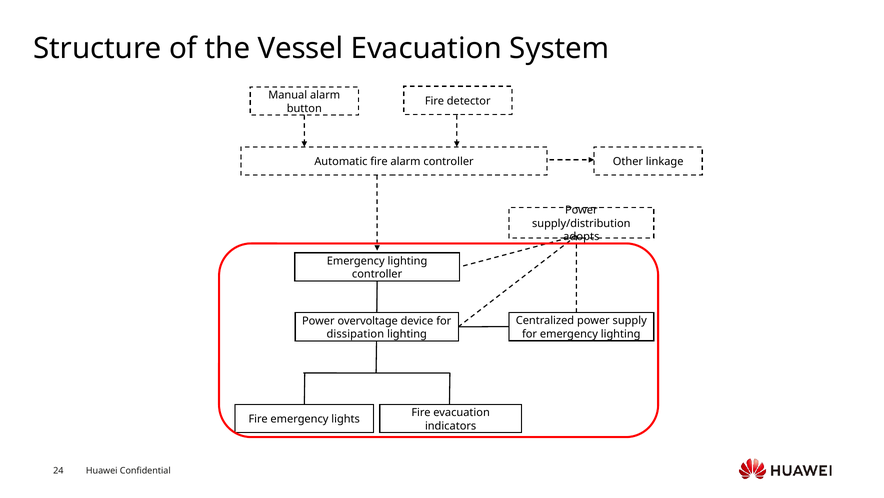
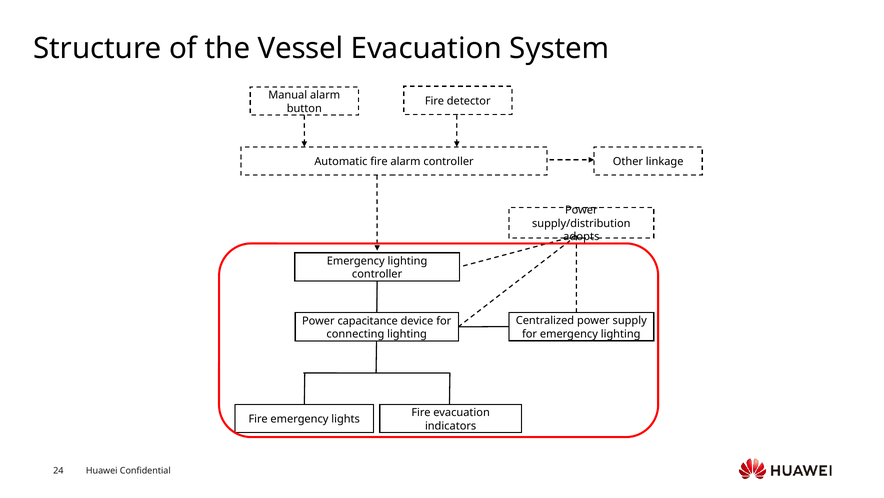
overvoltage: overvoltage -> capacitance
dissipation: dissipation -> connecting
